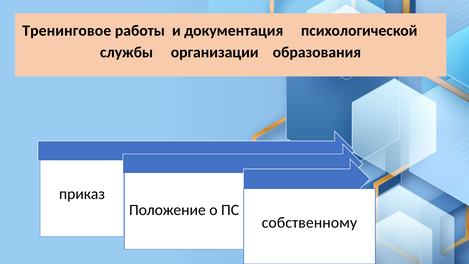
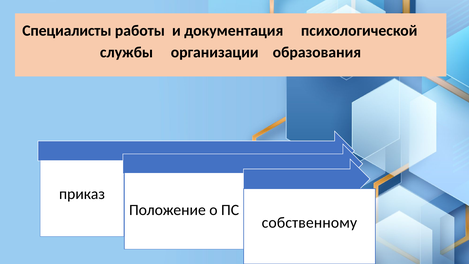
Тренинговое: Тренинговое -> Специалисты
